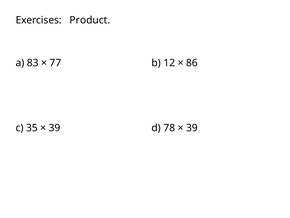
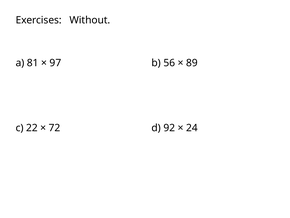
Product: Product -> Without
83: 83 -> 81
77: 77 -> 97
12: 12 -> 56
86: 86 -> 89
35: 35 -> 22
39 at (55, 128): 39 -> 72
78: 78 -> 92
39 at (192, 128): 39 -> 24
